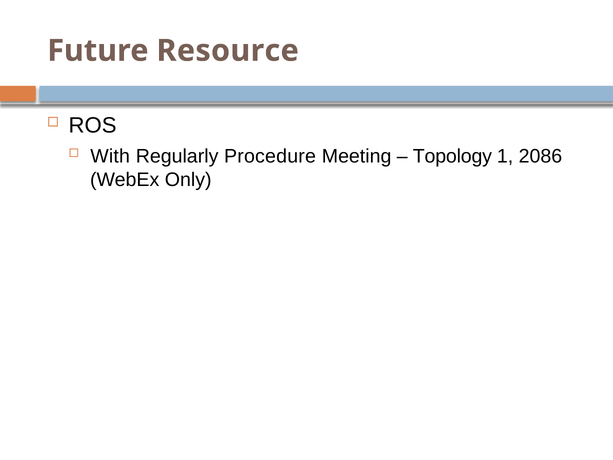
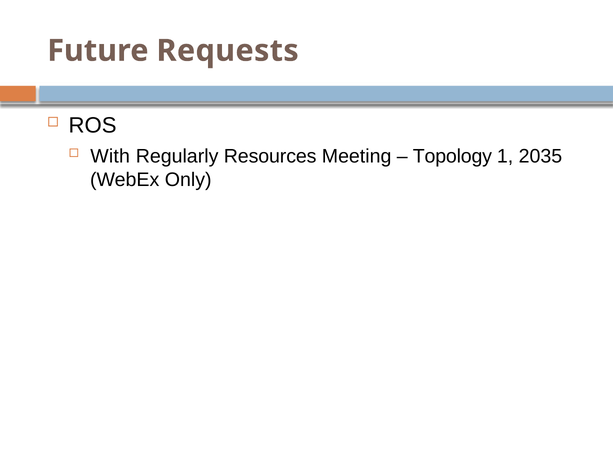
Resource: Resource -> Requests
Procedure: Procedure -> Resources
2086: 2086 -> 2035
